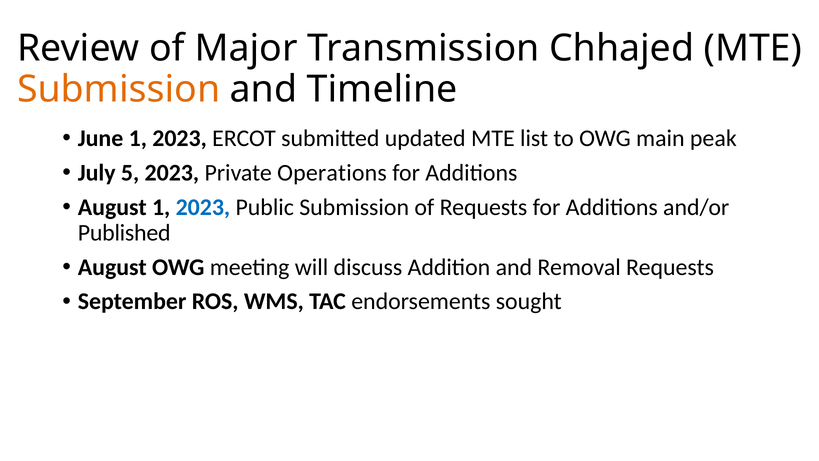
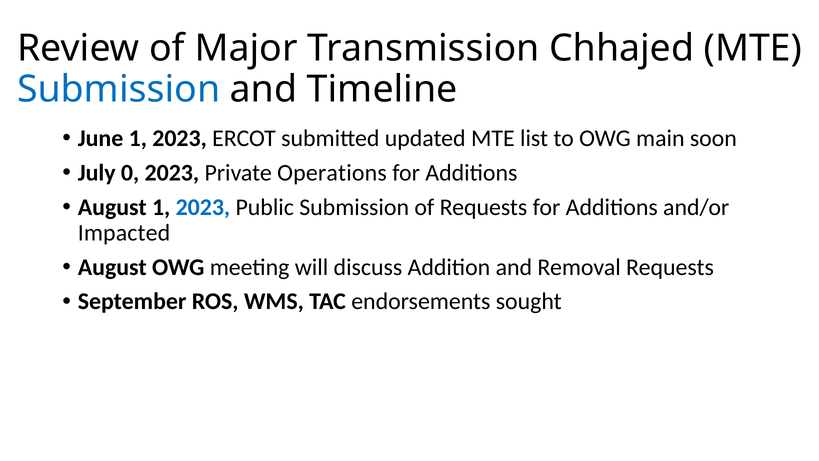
Submission at (119, 89) colour: orange -> blue
peak: peak -> soon
5: 5 -> 0
Published: Published -> Impacted
